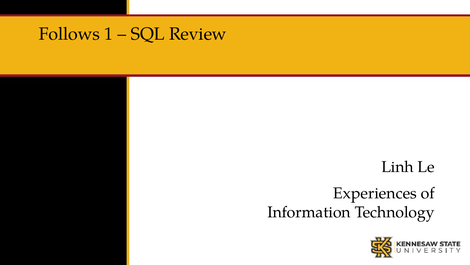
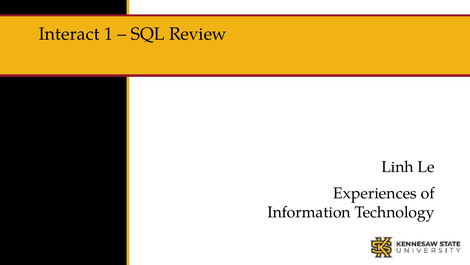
Follows: Follows -> Interact
